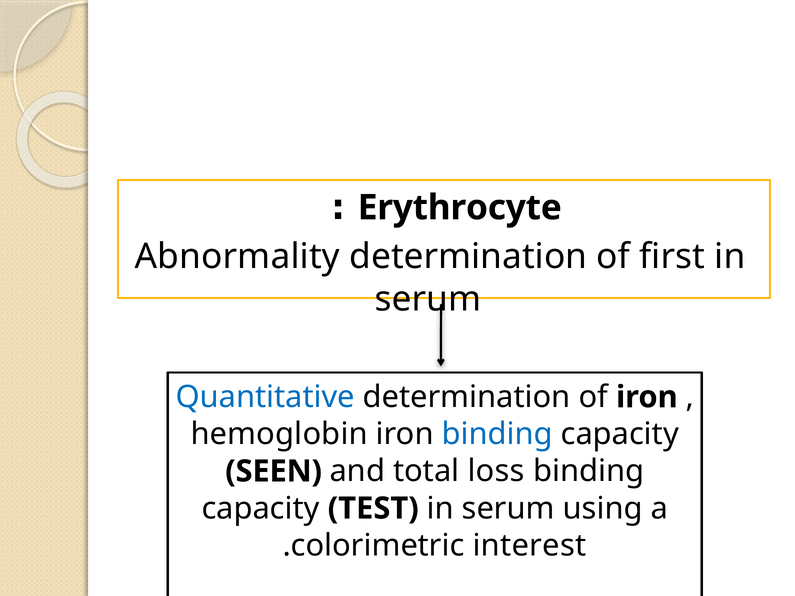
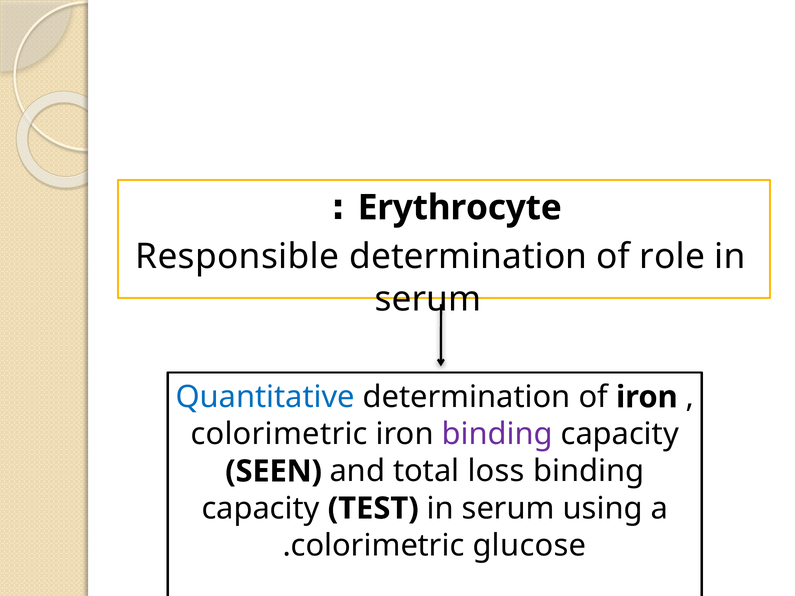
Abnormality: Abnormality -> Responsible
first: first -> role
hemoglobin at (279, 434): hemoglobin -> colorimetric
binding at (497, 434) colour: blue -> purple
interest: interest -> glucose
